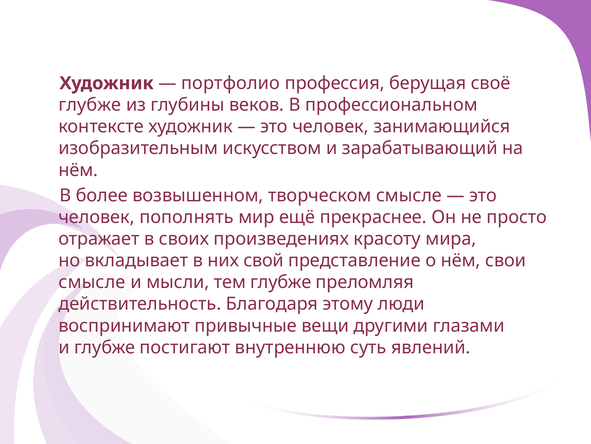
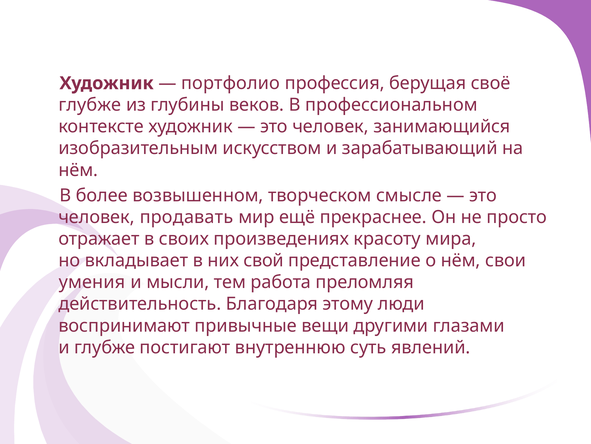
пополнять: пополнять -> продавать
смысле at (92, 282): смысле -> умения
тем глубже: глубже -> работа
